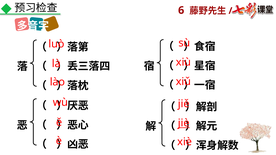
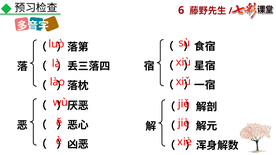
jiè underline: present -> none
